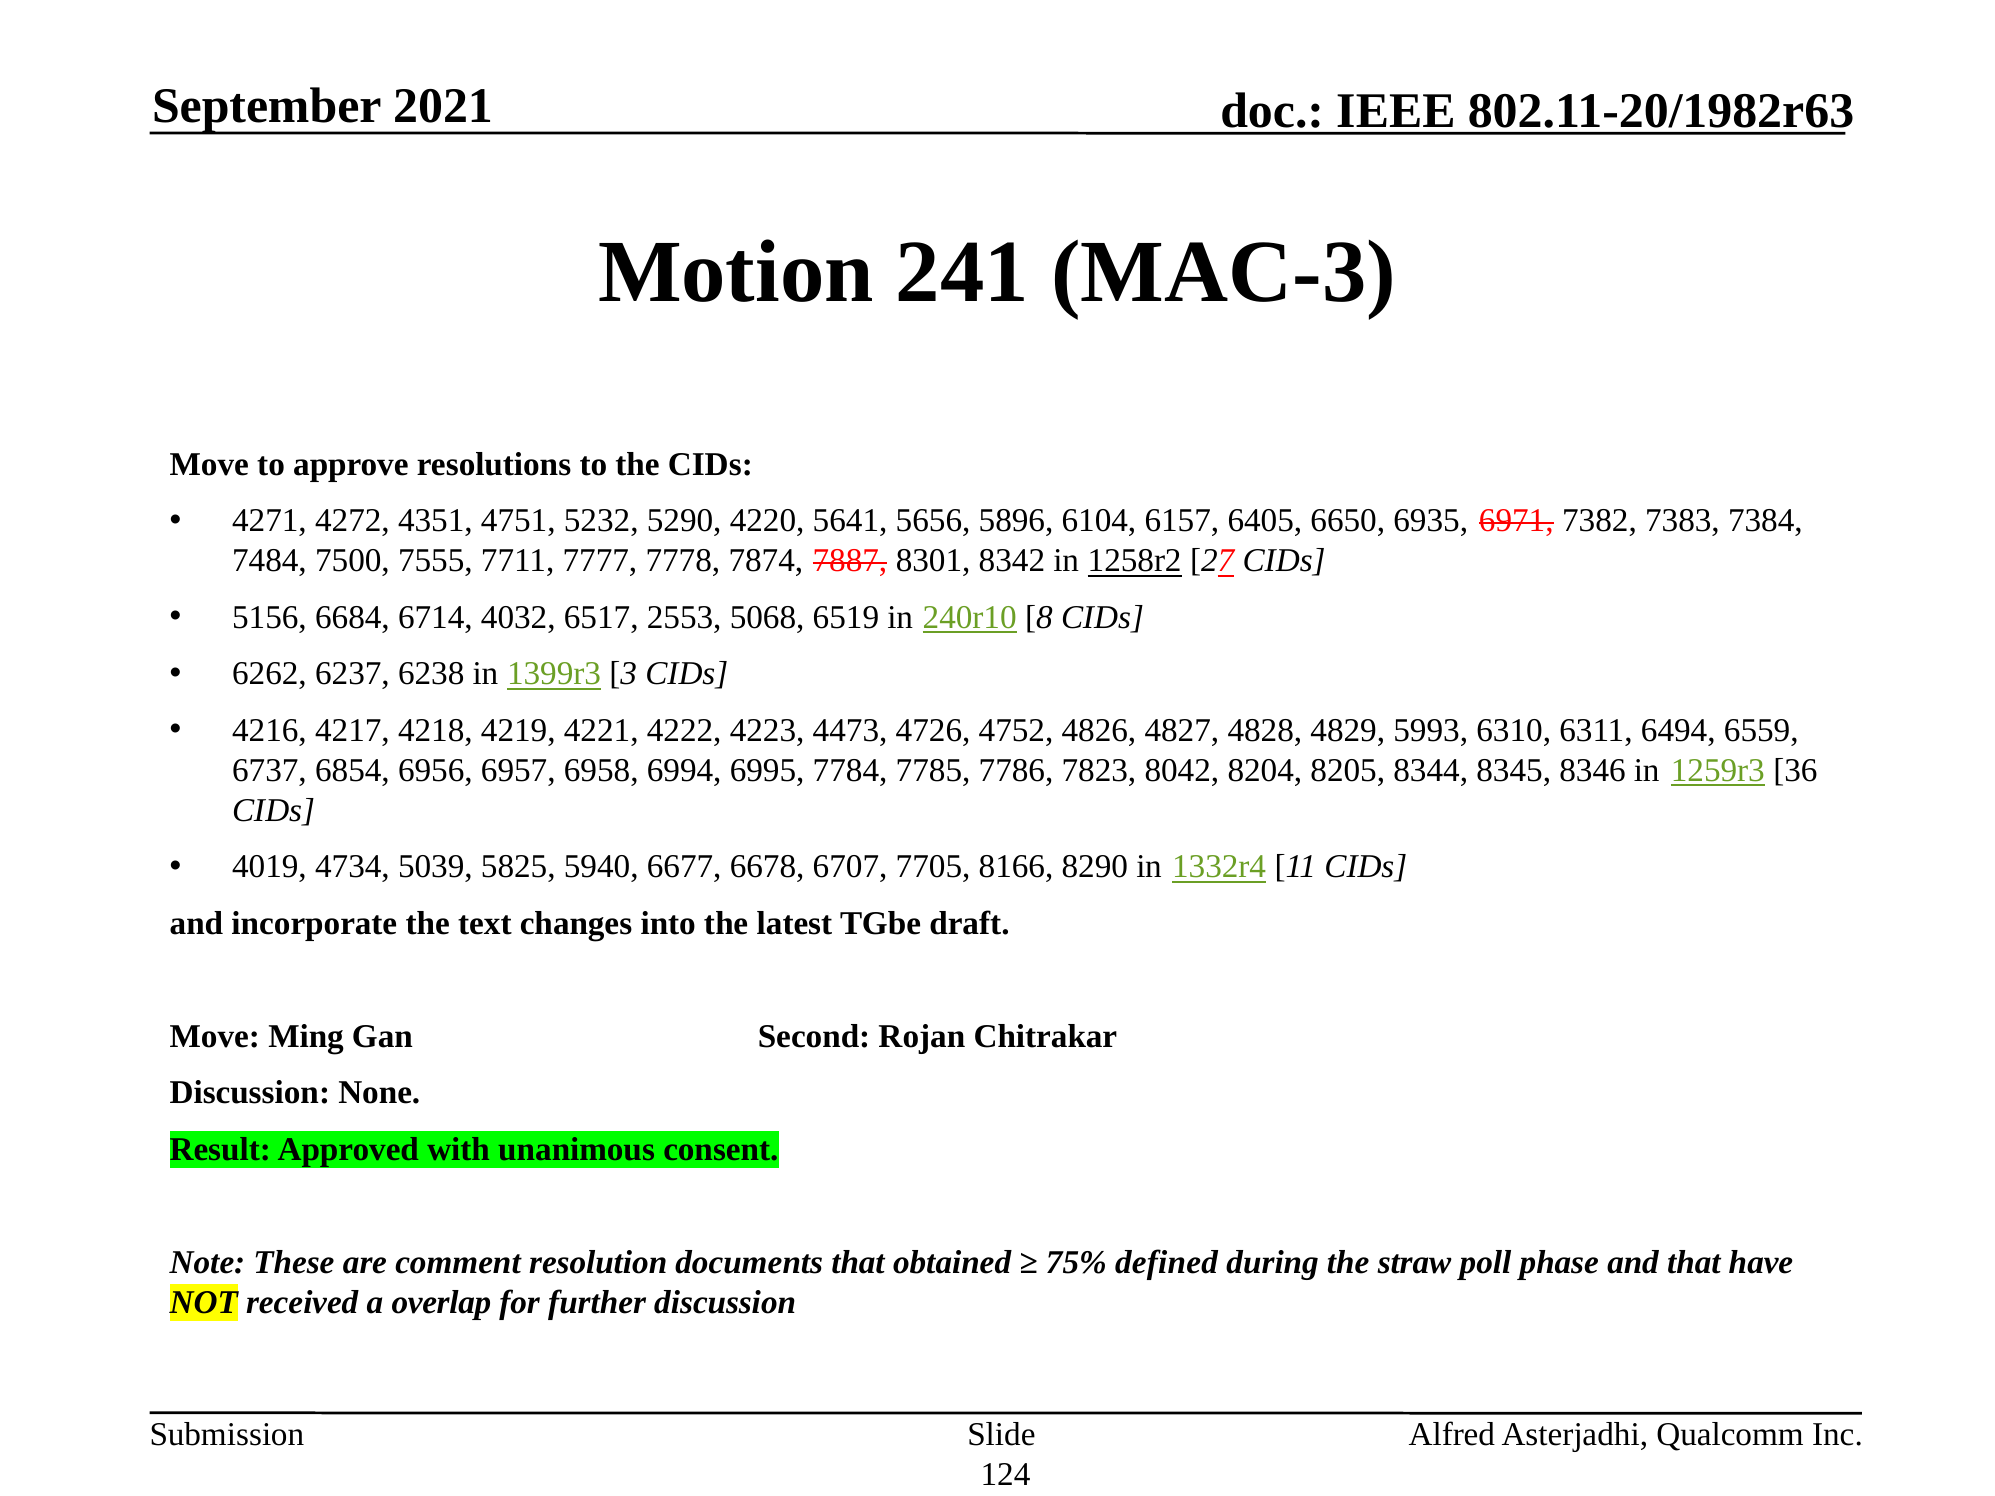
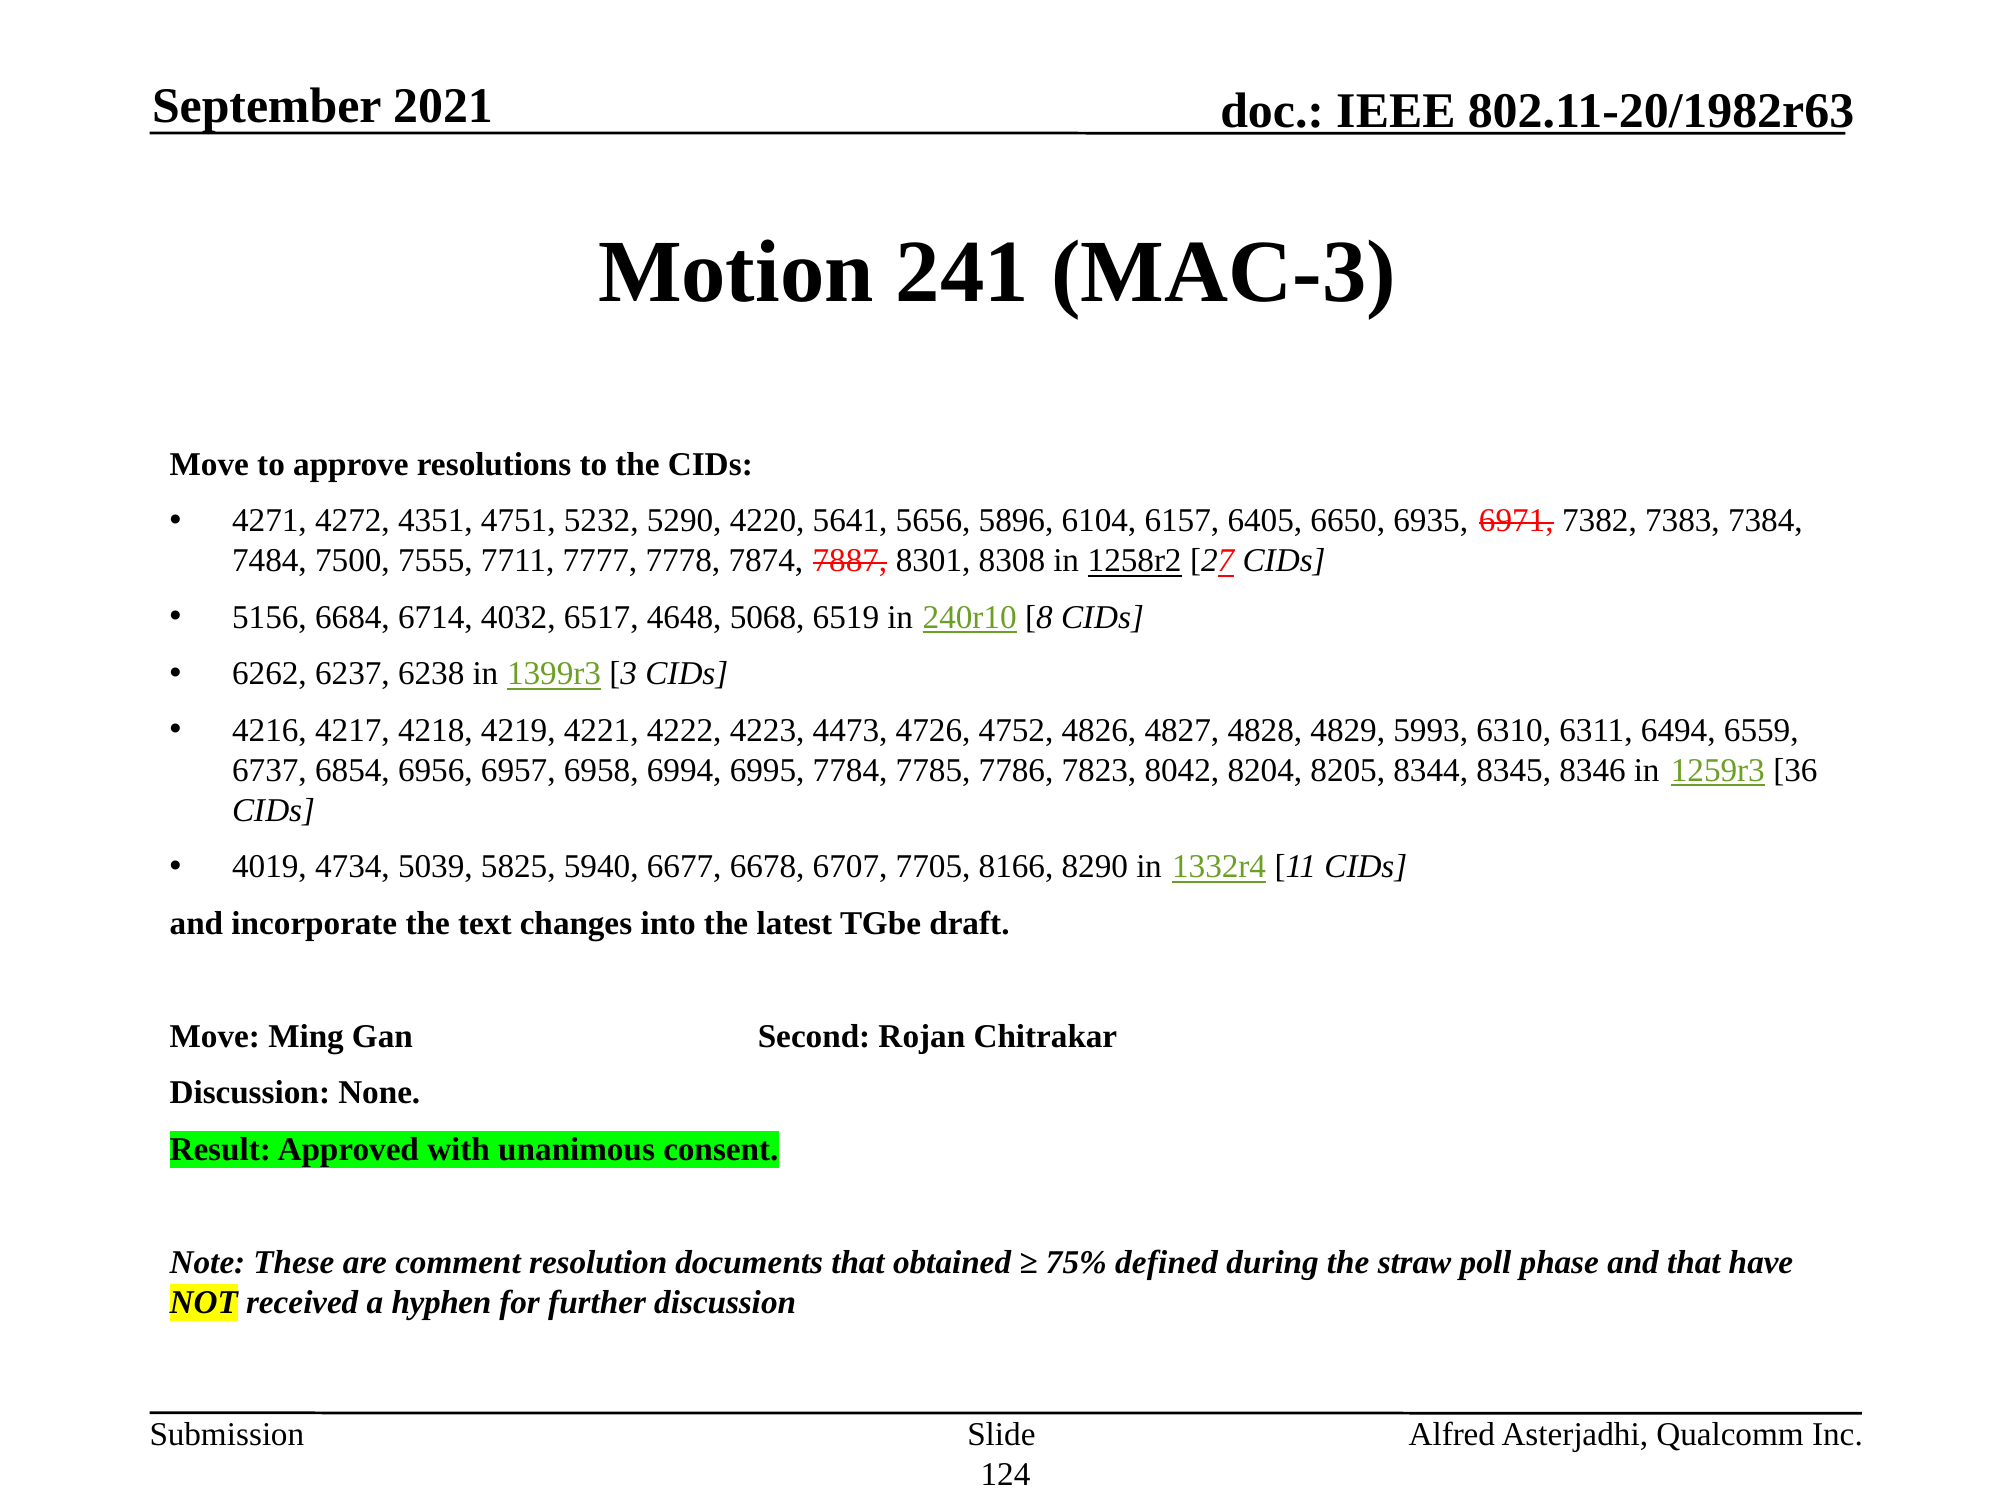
8342: 8342 -> 8308
2553: 2553 -> 4648
overlap: overlap -> hyphen
